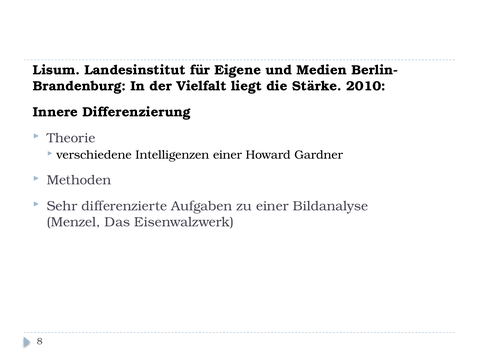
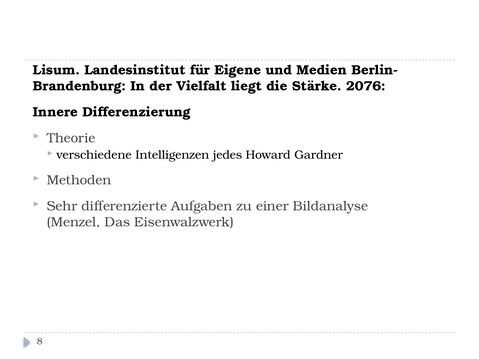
2010: 2010 -> 2076
Intelligenzen einer: einer -> jedes
